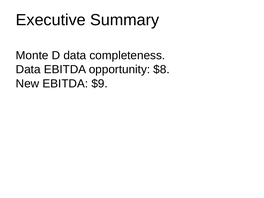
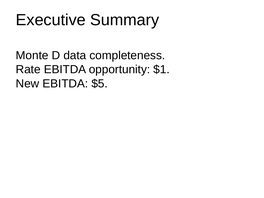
Data at (28, 69): Data -> Rate
$8: $8 -> $1
$9: $9 -> $5
